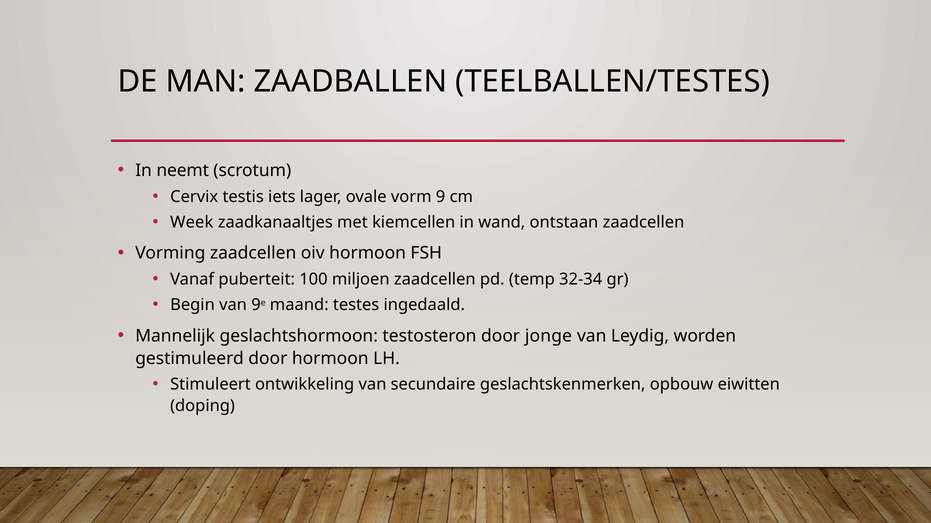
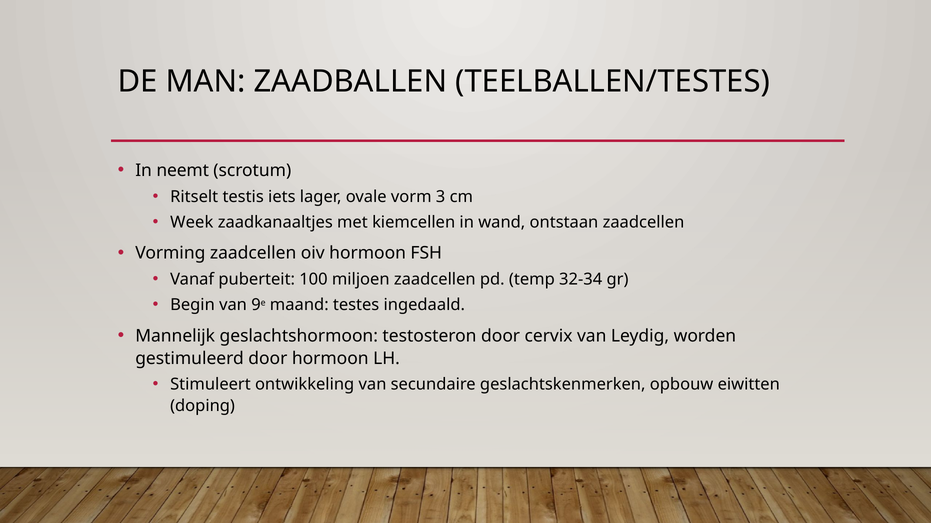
Cervix: Cervix -> Ritselt
9: 9 -> 3
jonge: jonge -> cervix
